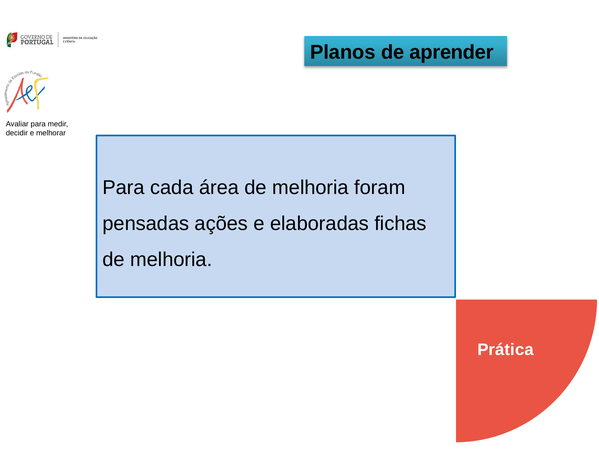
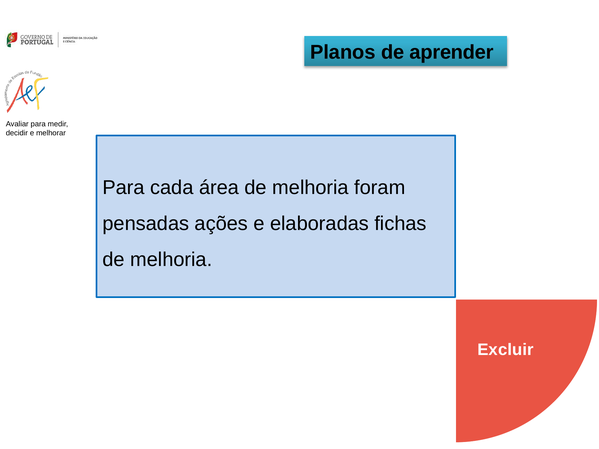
Prática: Prática -> Excluir
